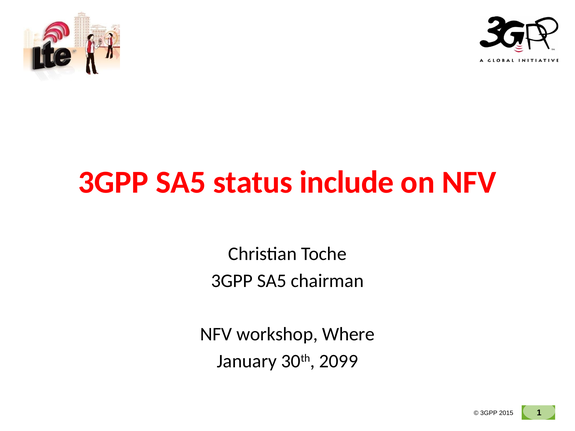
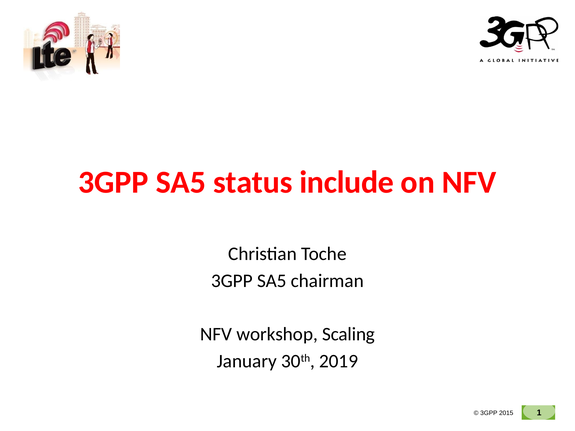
Where: Where -> Scaling
2099: 2099 -> 2019
